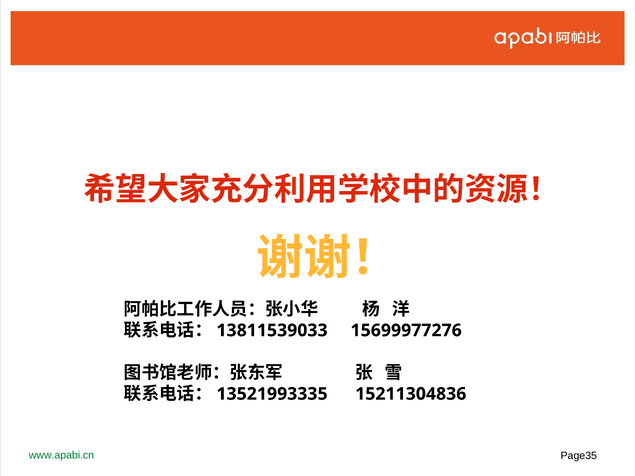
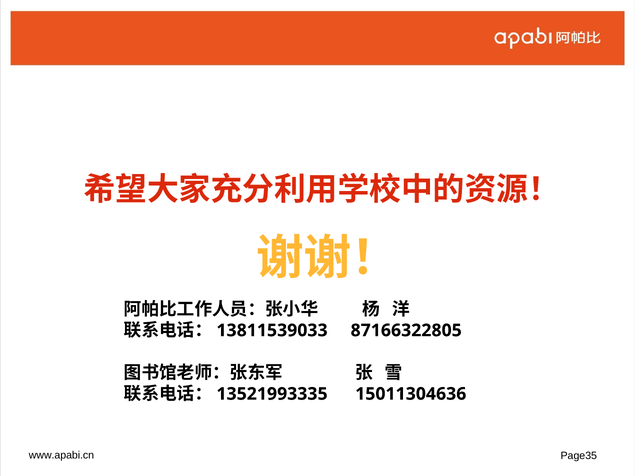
15699977276: 15699977276 -> 87166322805
15211304836: 15211304836 -> 15011304636
www.apabi.cn colour: green -> black
